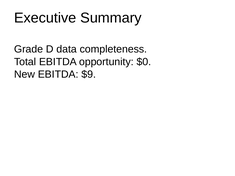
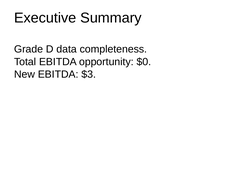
$9: $9 -> $3
